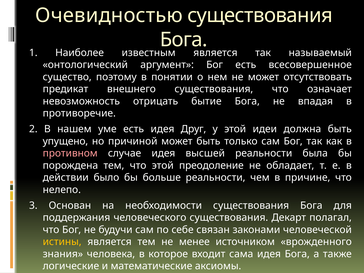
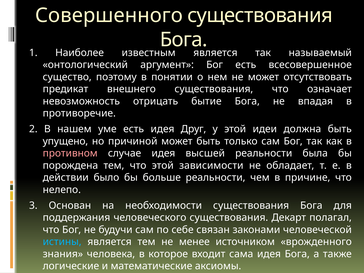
Очевидностью: Очевидностью -> Совершенного
преодоление: преодоление -> зависимости
истины colour: yellow -> light blue
